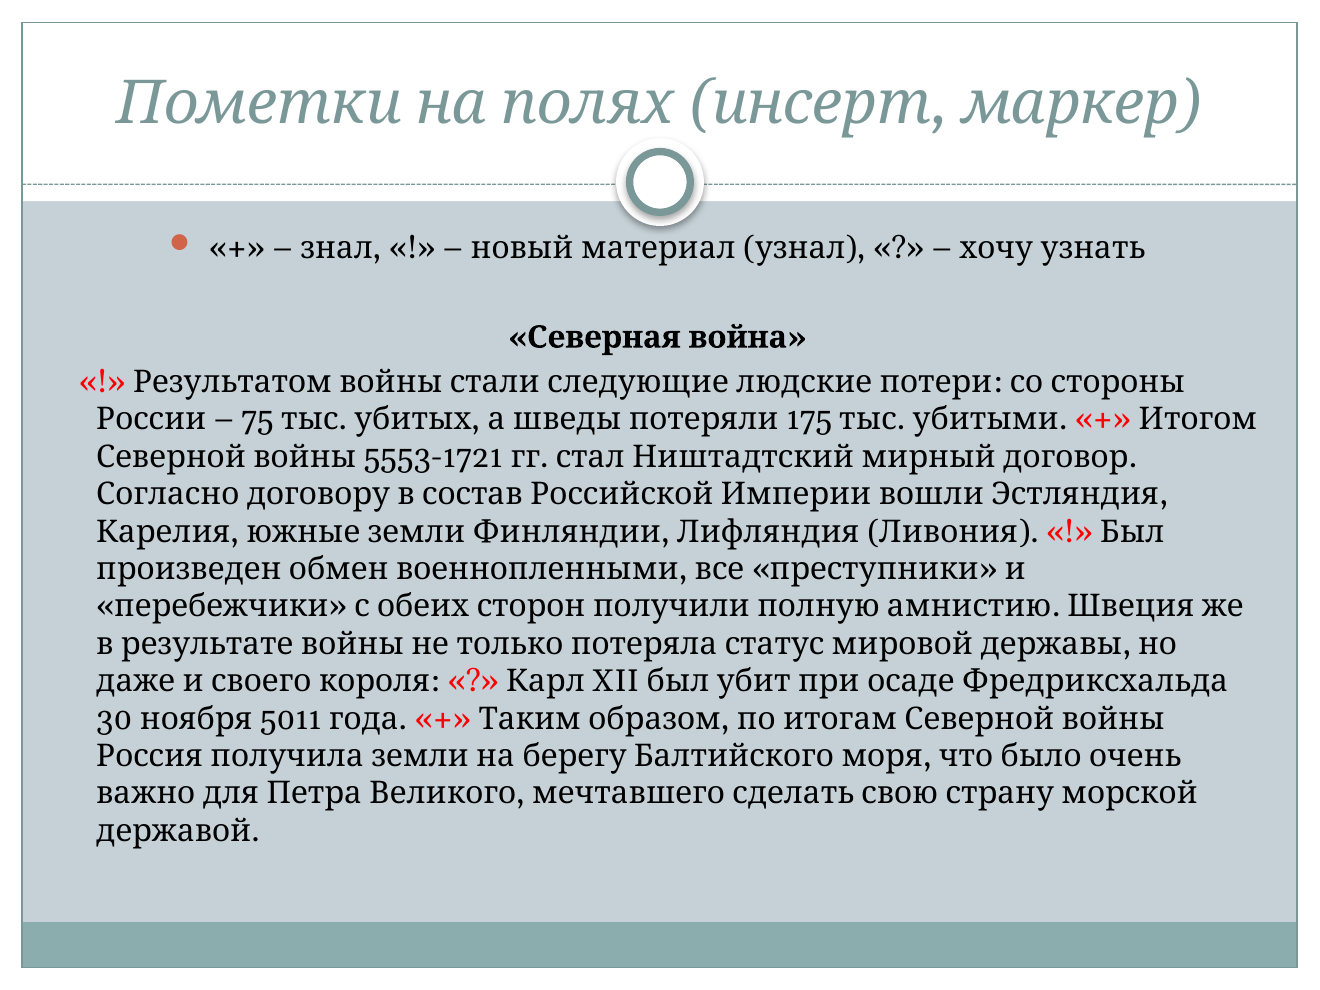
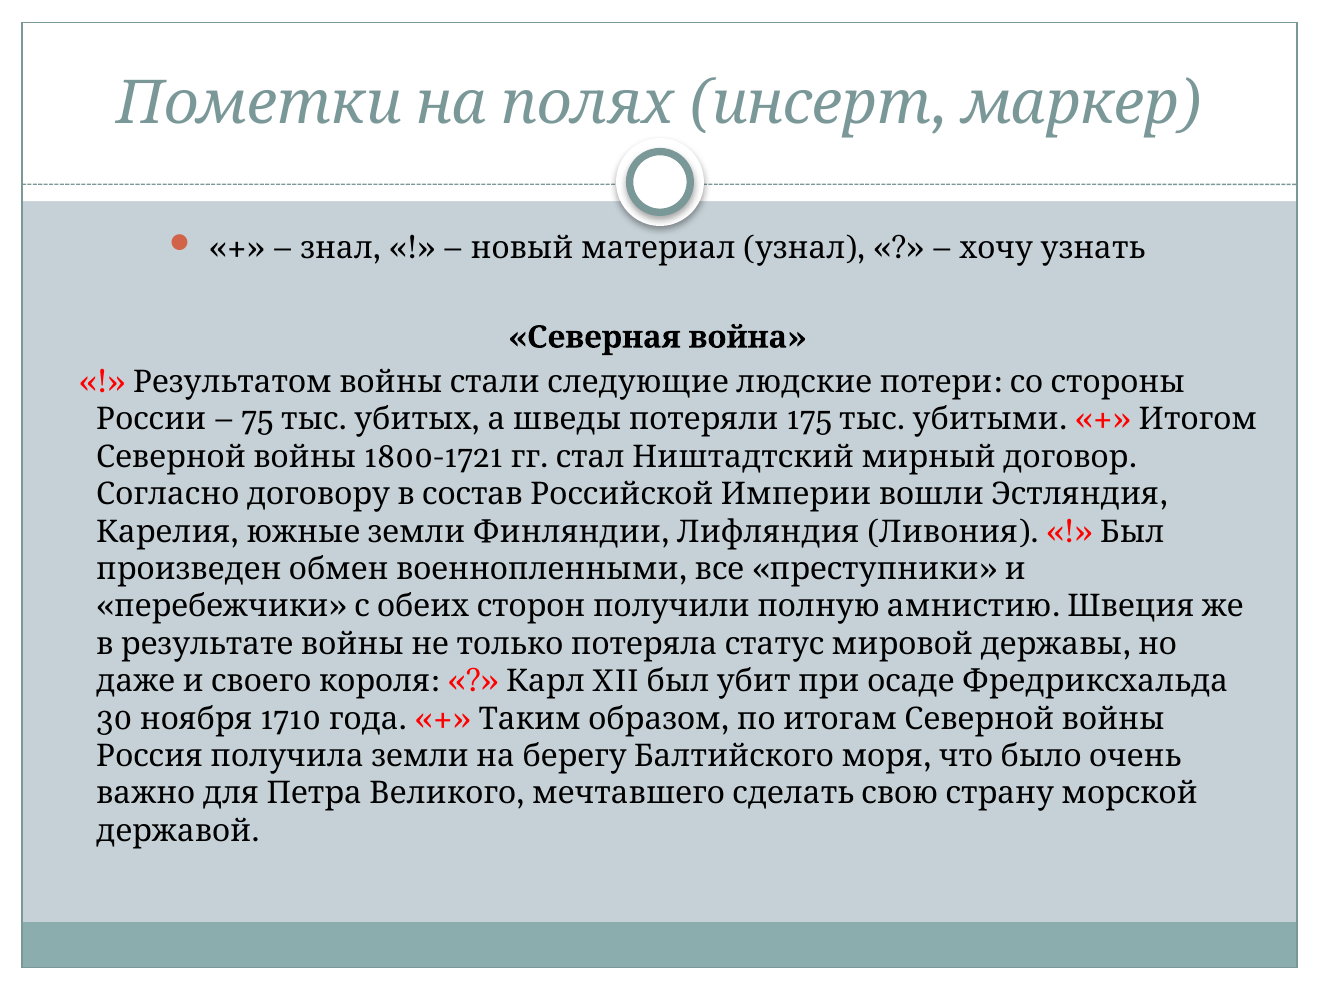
5553-1721: 5553-1721 -> 1800-1721
5011: 5011 -> 1710
